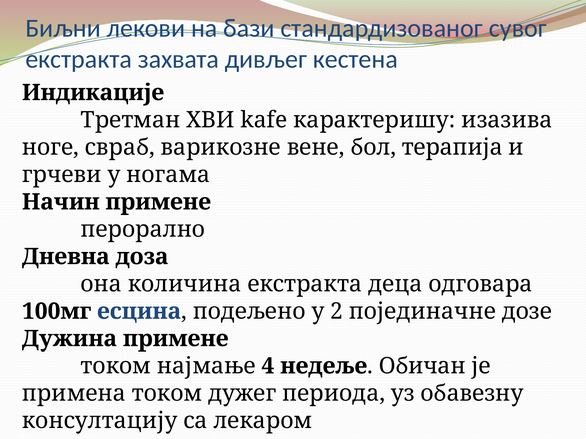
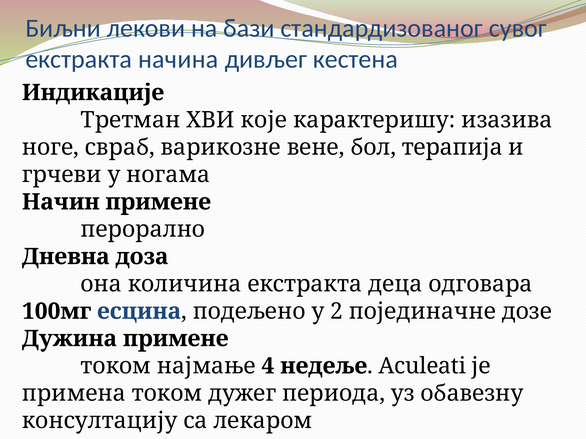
захвата: захвата -> начина
kafe: kafe -> које
Обичан: Обичан -> Aculeati
